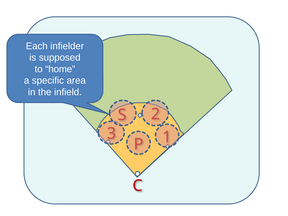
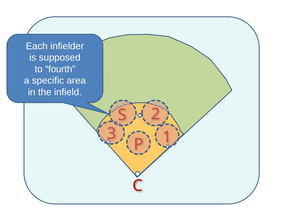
home: home -> fourth
